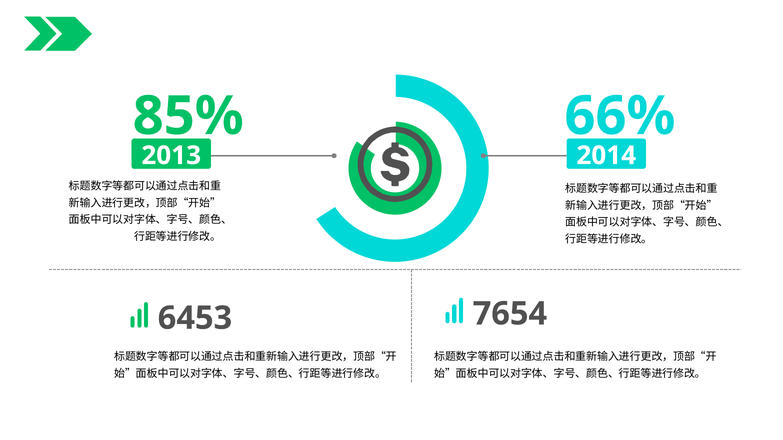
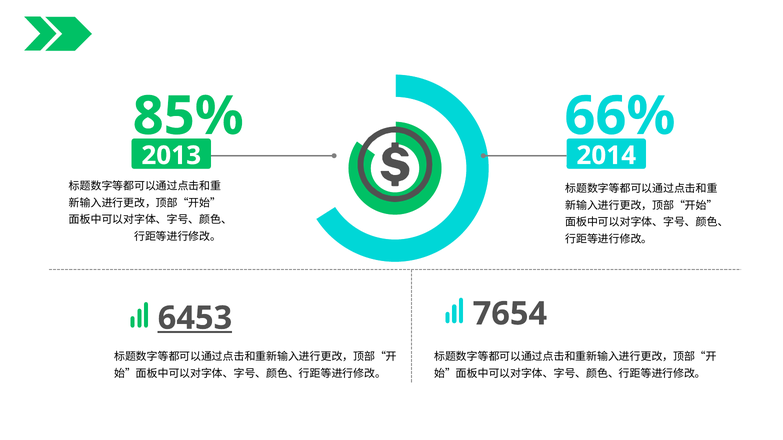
6453 underline: none -> present
